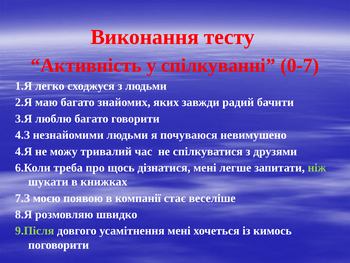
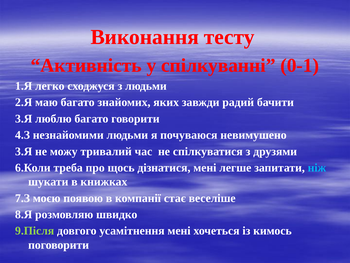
0-7: 0-7 -> 0-1
4.Я at (24, 151): 4.Я -> 3.Я
ніж colour: light green -> light blue
